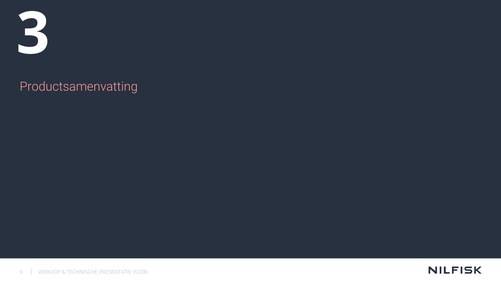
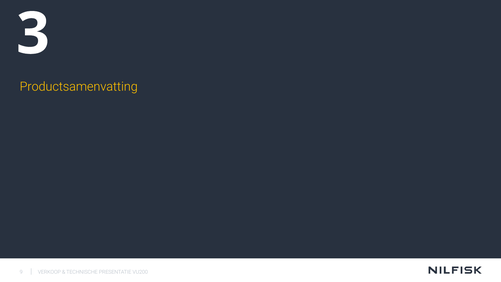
Productsamenvatting colour: pink -> yellow
